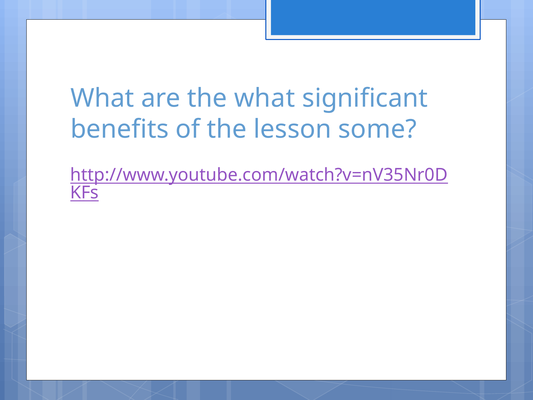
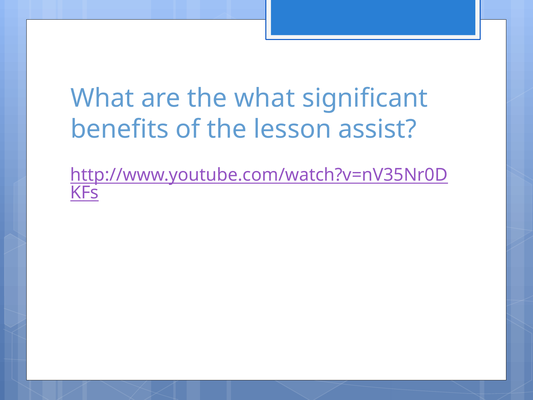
some: some -> assist
